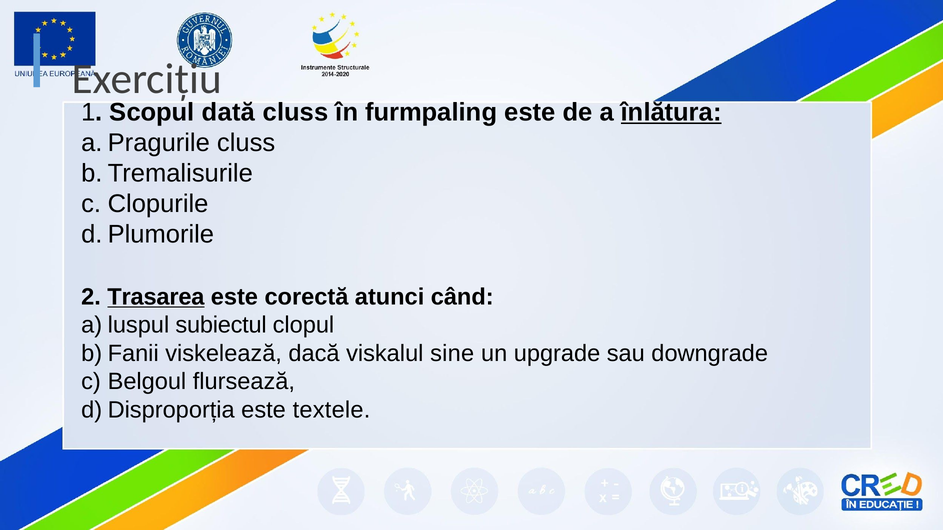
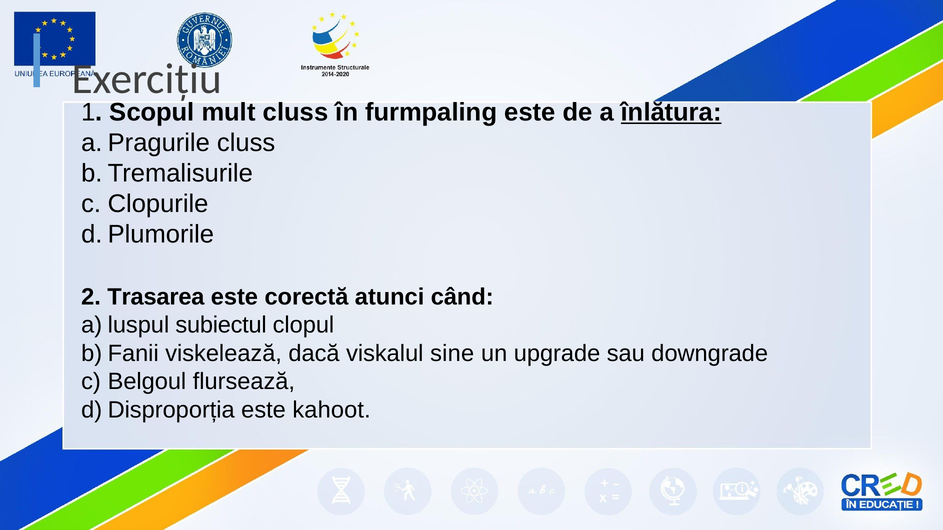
dată: dată -> mult
Trasarea underline: present -> none
textele: textele -> kahoot
